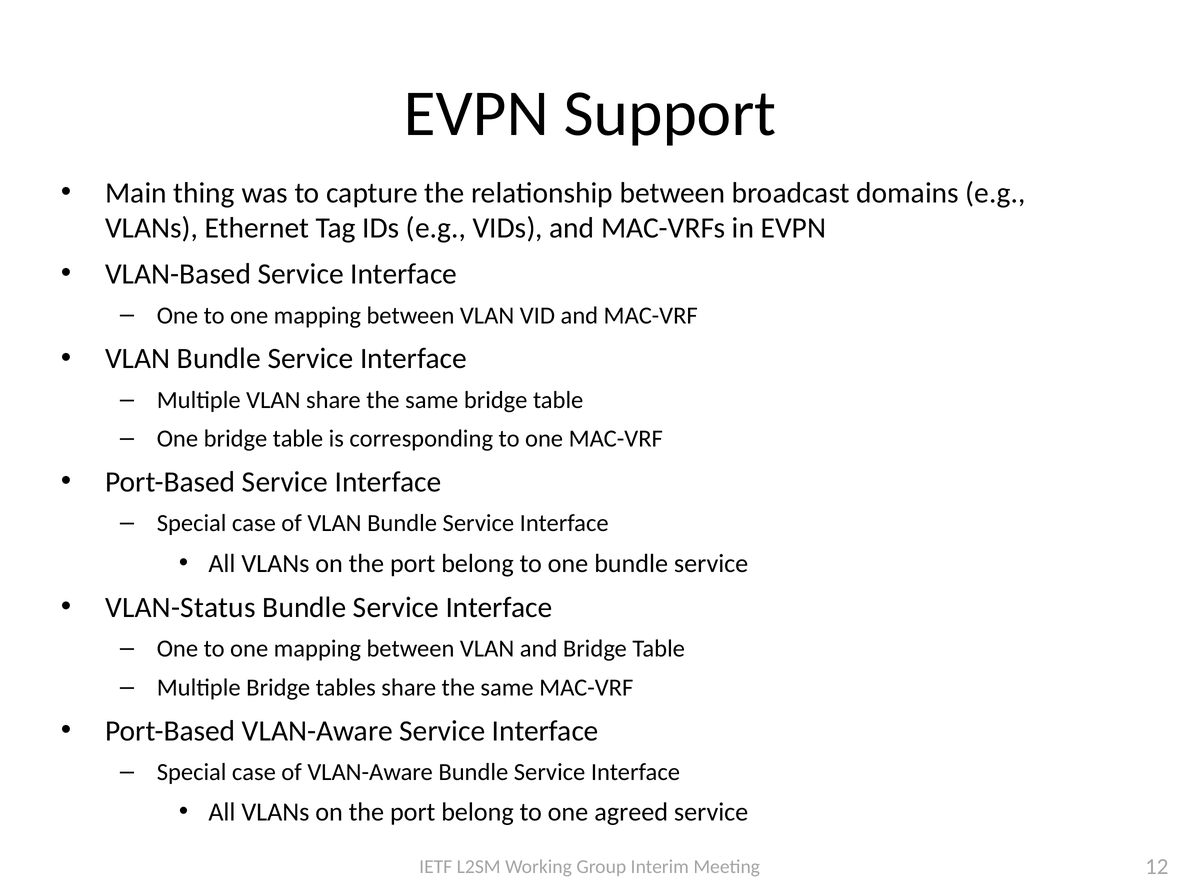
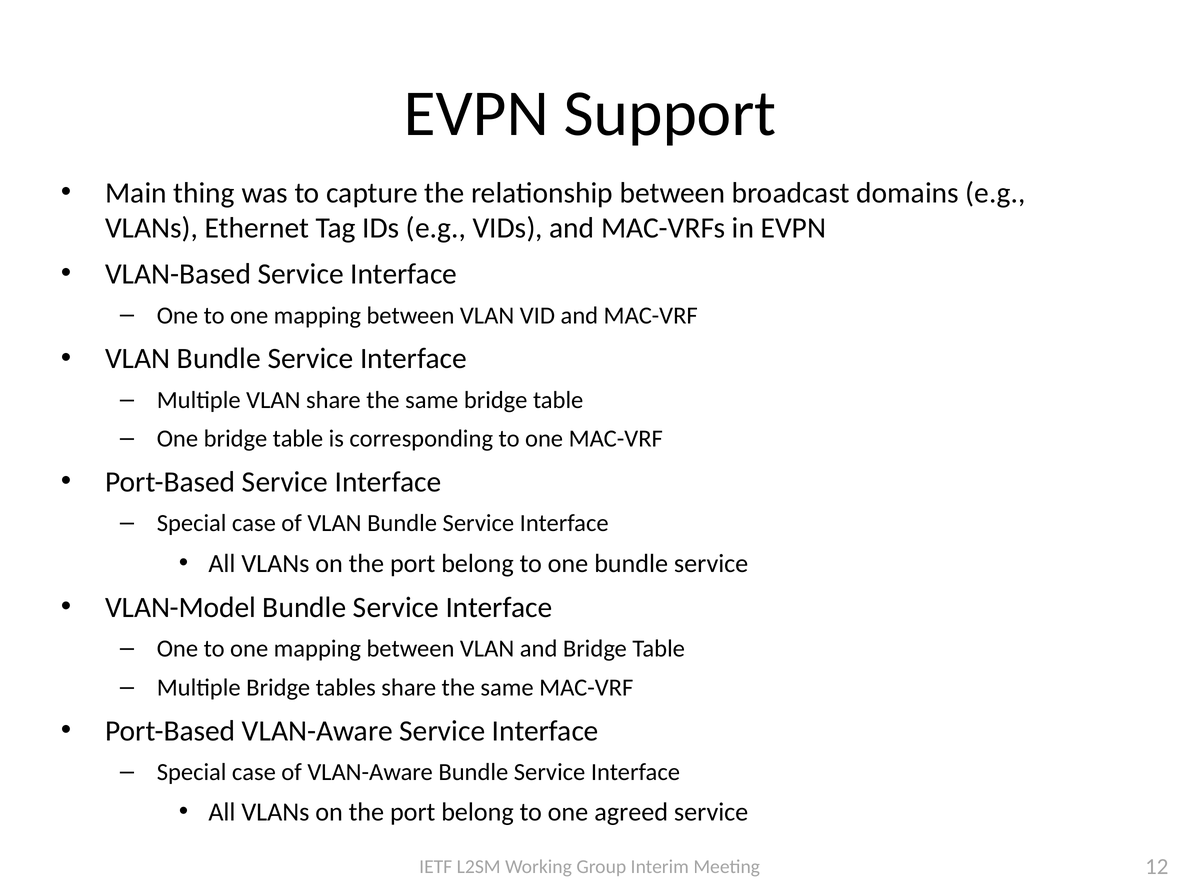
VLAN-Status: VLAN-Status -> VLAN-Model
